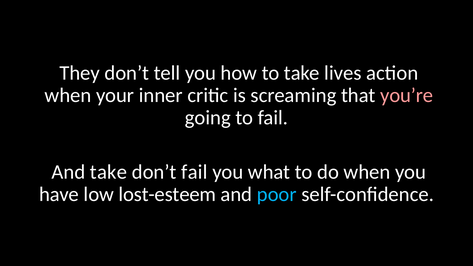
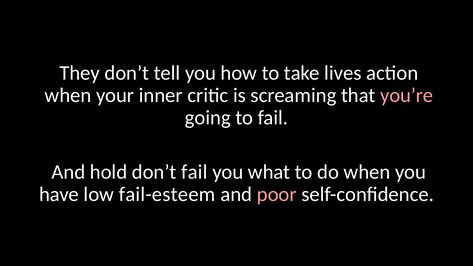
And take: take -> hold
lost-esteem: lost-esteem -> fail-esteem
poor colour: light blue -> pink
